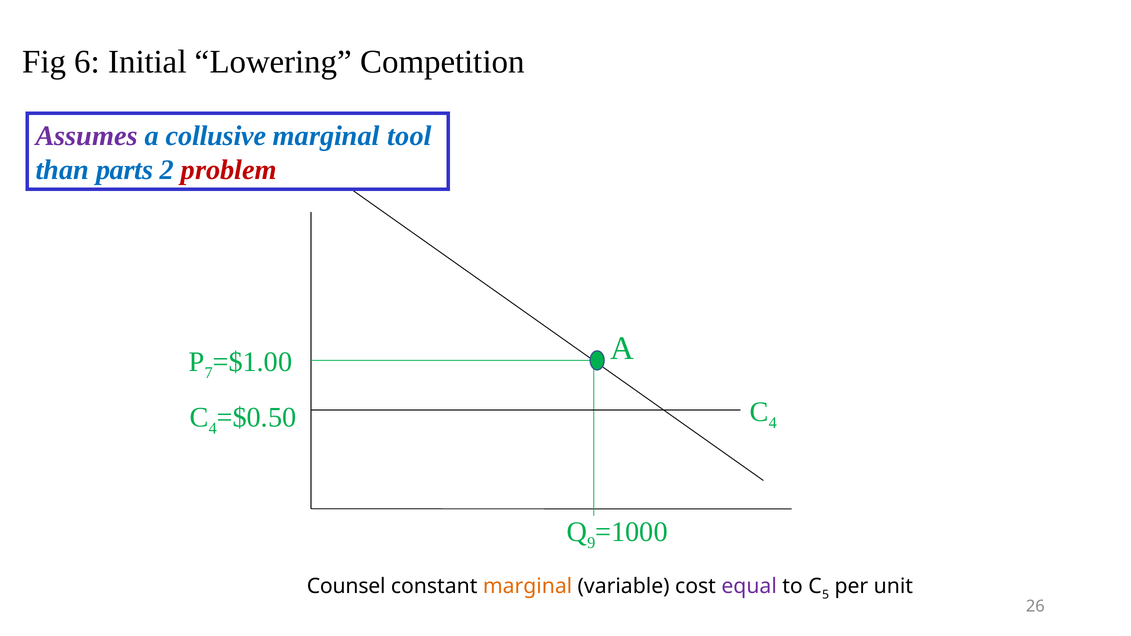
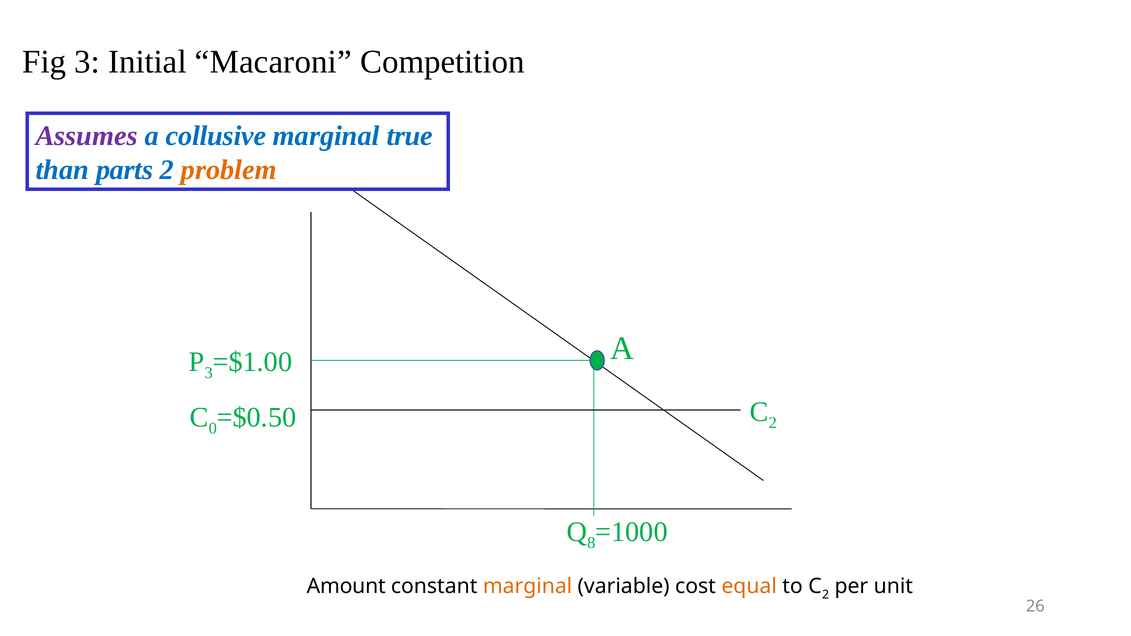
Fig 6: 6 -> 3
Lowering: Lowering -> Macaroni
tool: tool -> true
problem colour: red -> orange
7 at (209, 373): 7 -> 3
4 at (773, 423): 4 -> 2
4 at (213, 429): 4 -> 0
9: 9 -> 8
Counsel: Counsel -> Amount
equal colour: purple -> orange
5 at (826, 595): 5 -> 2
